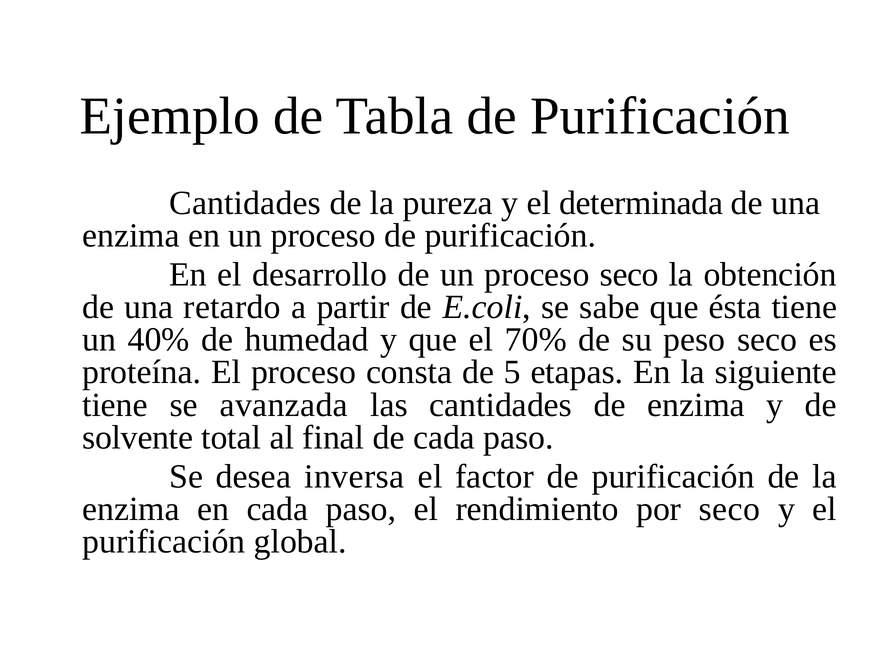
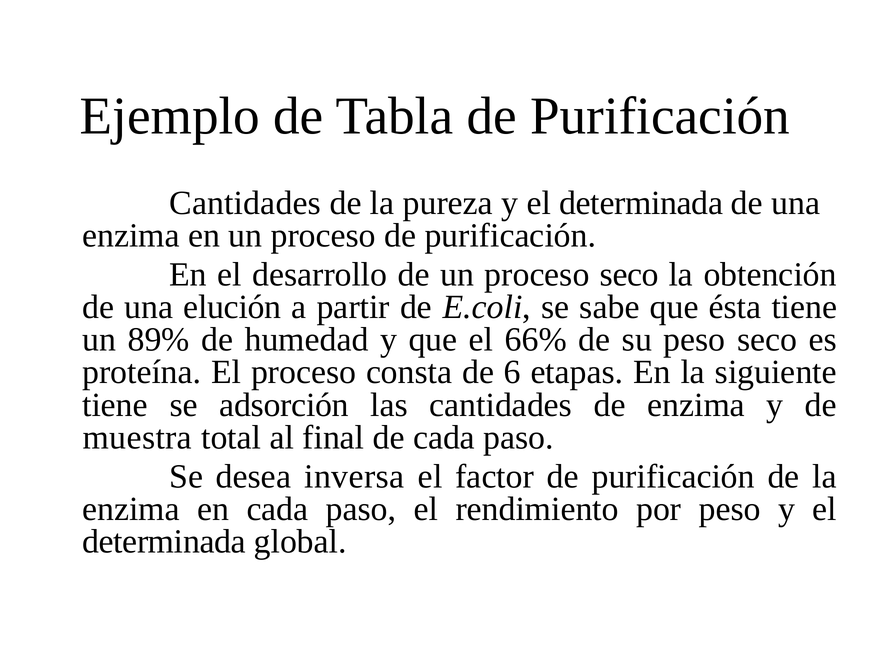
retardo: retardo -> elución
40%: 40% -> 89%
70%: 70% -> 66%
5: 5 -> 6
avanzada: avanzada -> adsorción
solvente: solvente -> muestra
por seco: seco -> peso
purificación at (164, 542): purificación -> determinada
